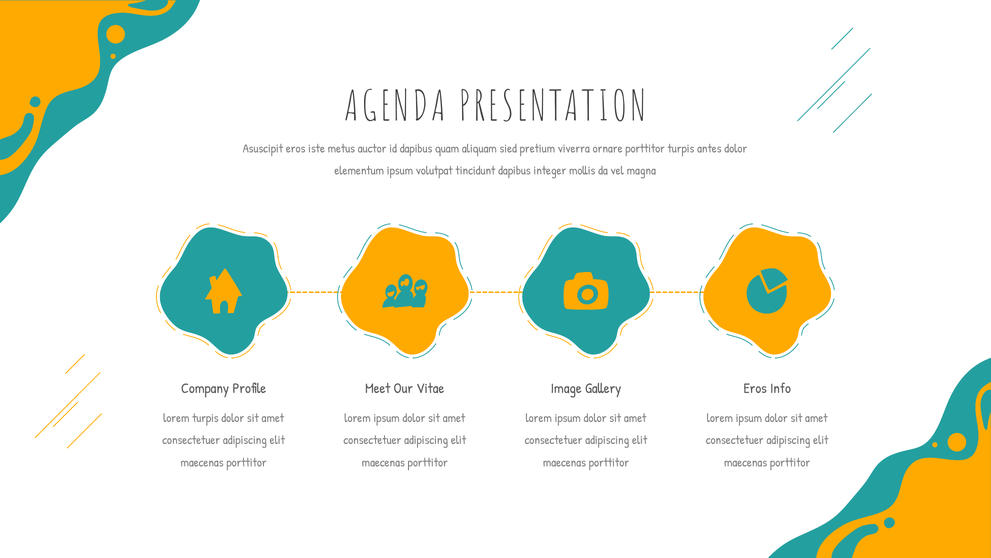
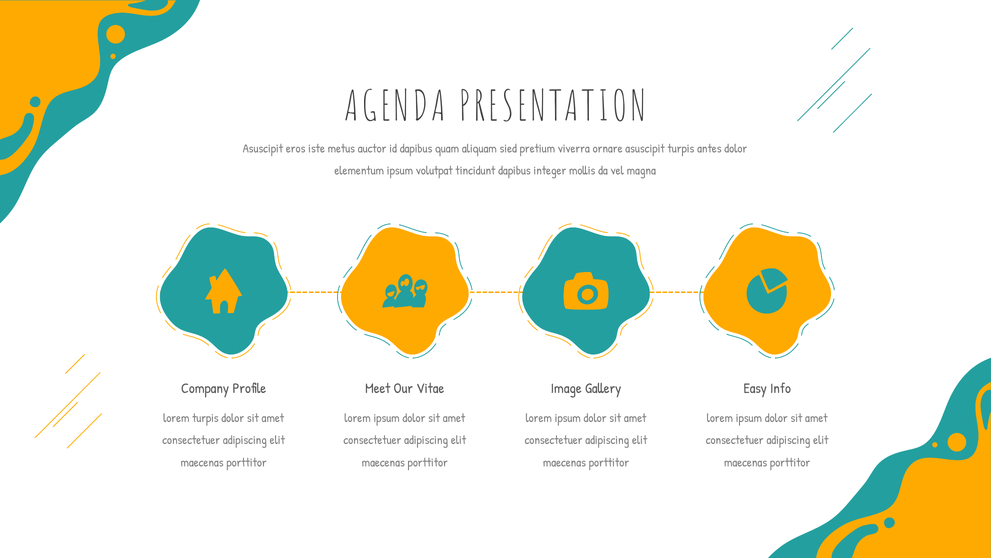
ornare porttitor: porttitor -> asuscipit
Eros at (755, 388): Eros -> Easy
